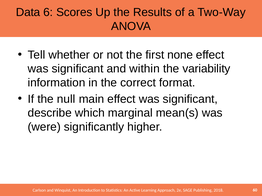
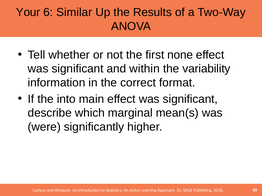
Data: Data -> Your
Scores: Scores -> Similar
null: null -> into
